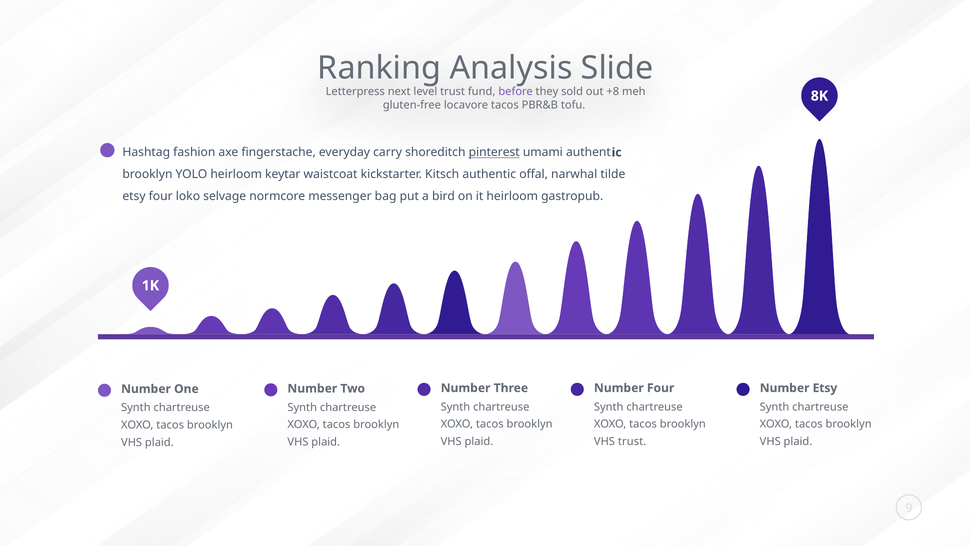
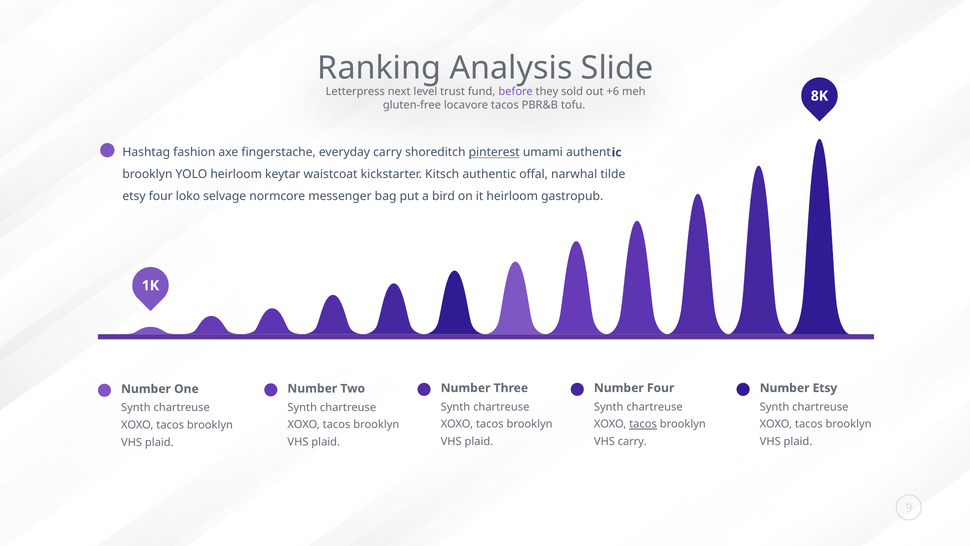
+8: +8 -> +6
tacos at (643, 424) underline: none -> present
VHS trust: trust -> carry
